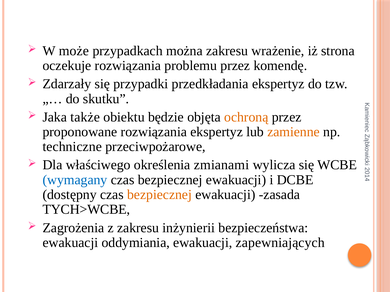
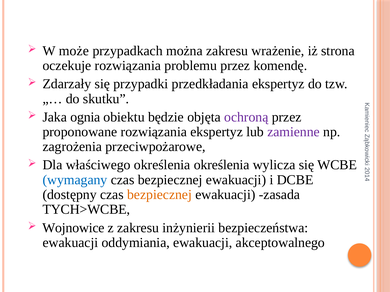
także: także -> ognia
ochroną colour: orange -> purple
zamienne colour: orange -> purple
techniczne: techniczne -> zagrożenia
określenia zmianami: zmianami -> określenia
Zagrożenia: Zagrożenia -> Wojnowice
zapewniających: zapewniających -> akceptowalnego
